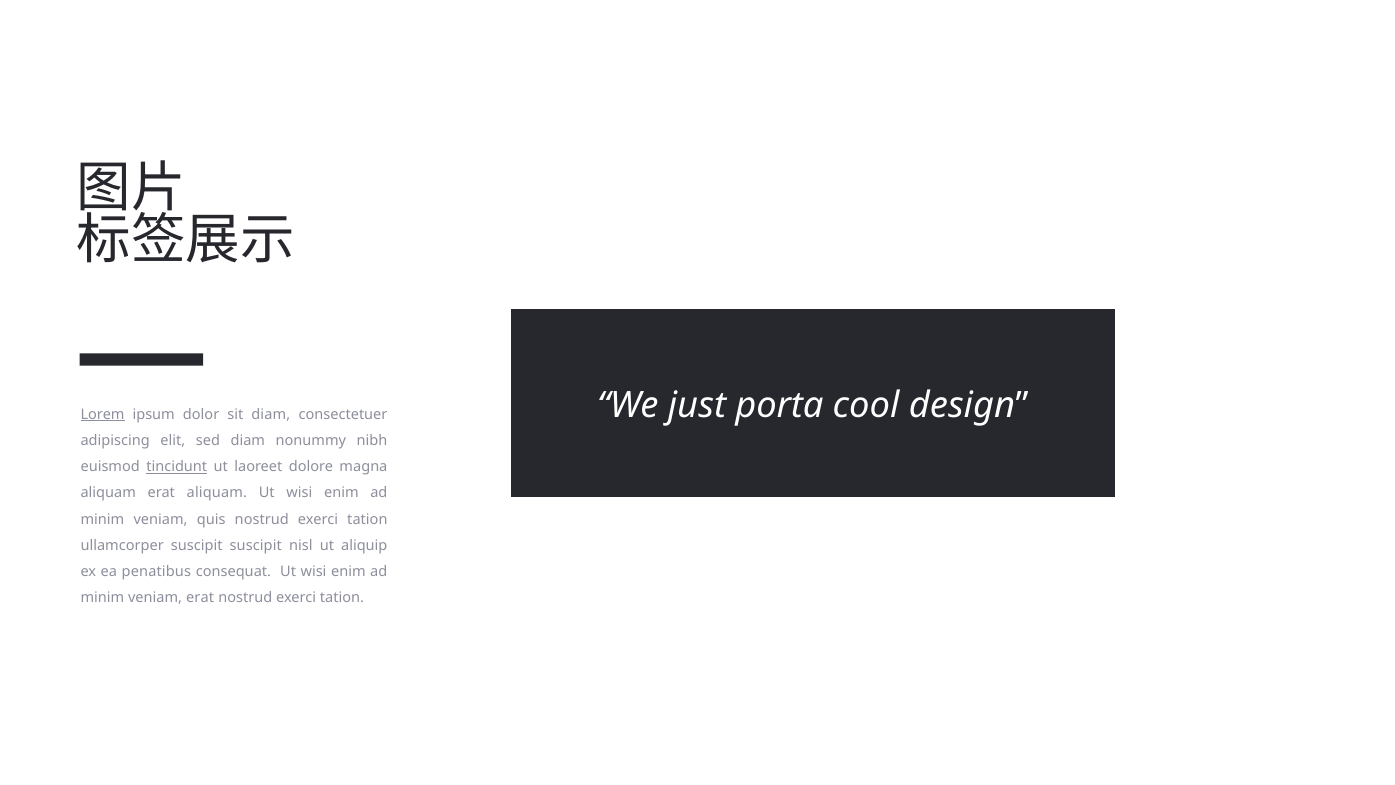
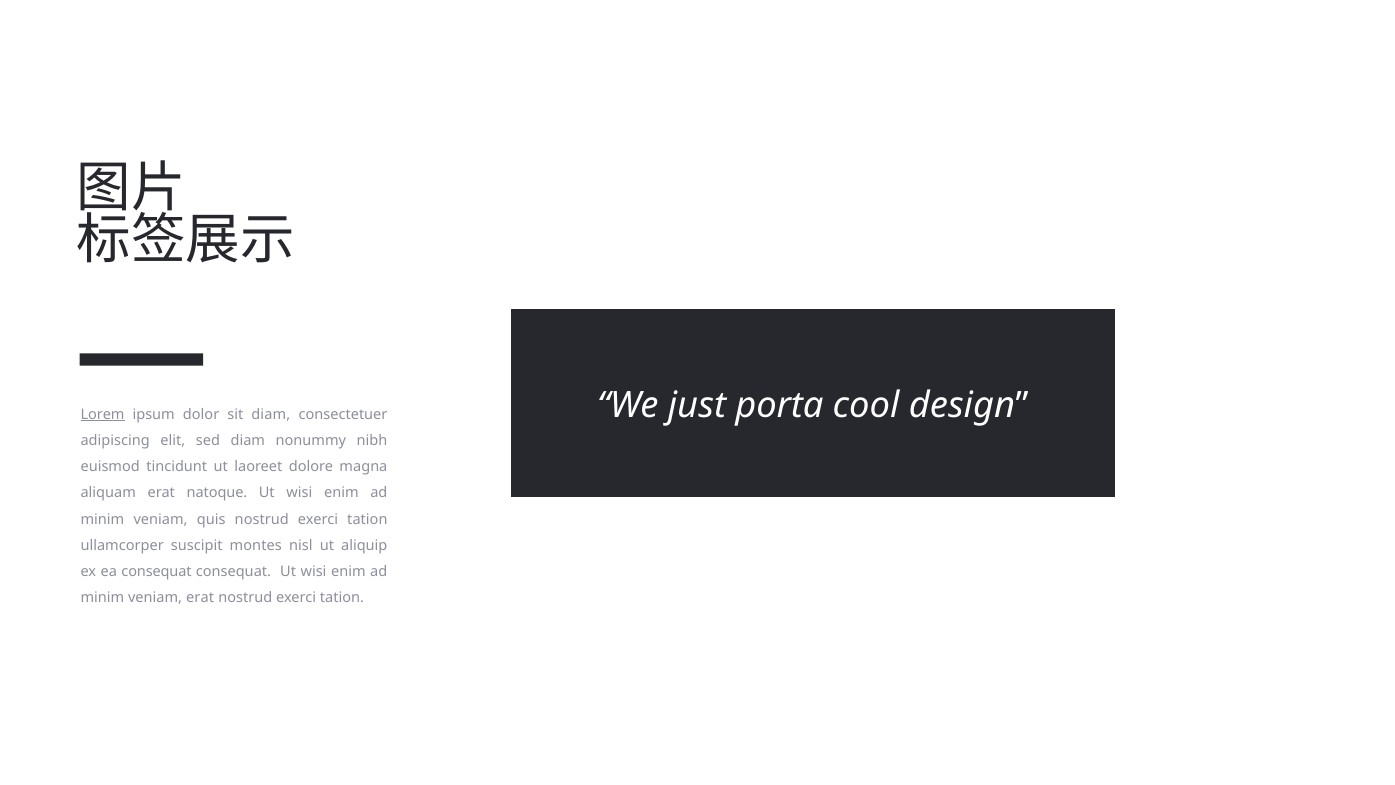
tincidunt underline: present -> none
erat aliquam: aliquam -> natoque
suscipit suscipit: suscipit -> montes
ea penatibus: penatibus -> consequat
